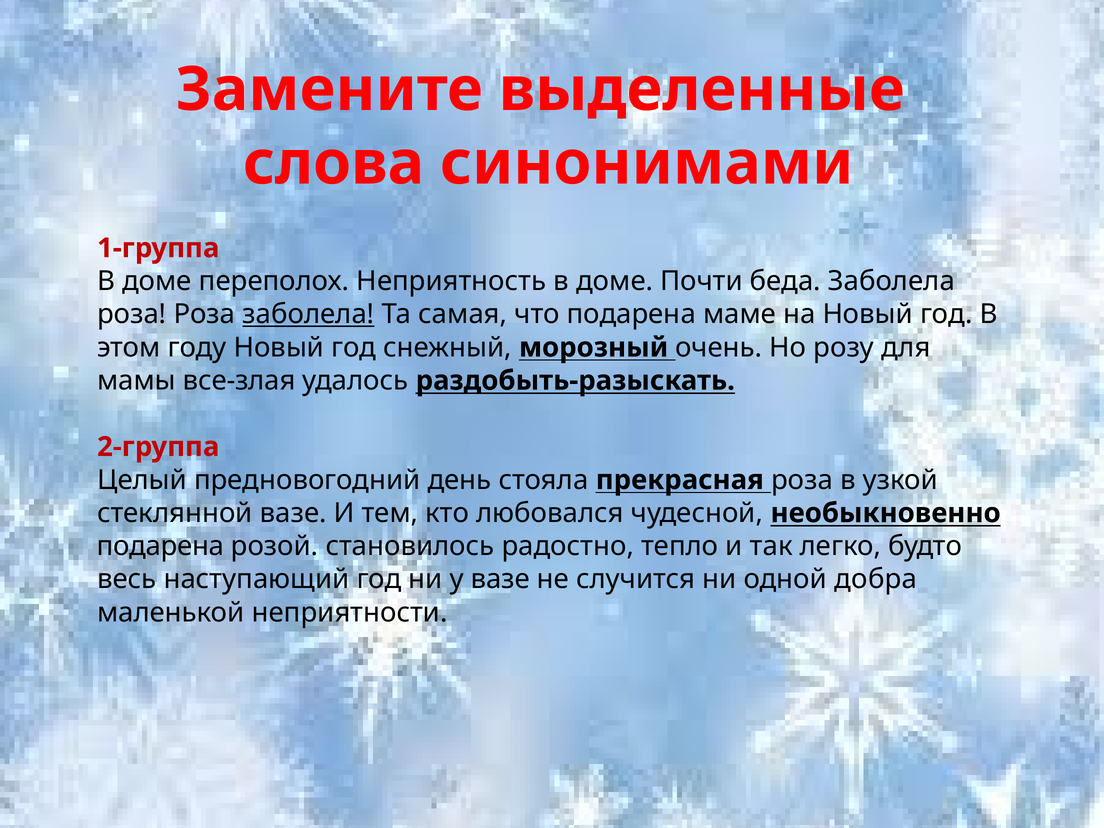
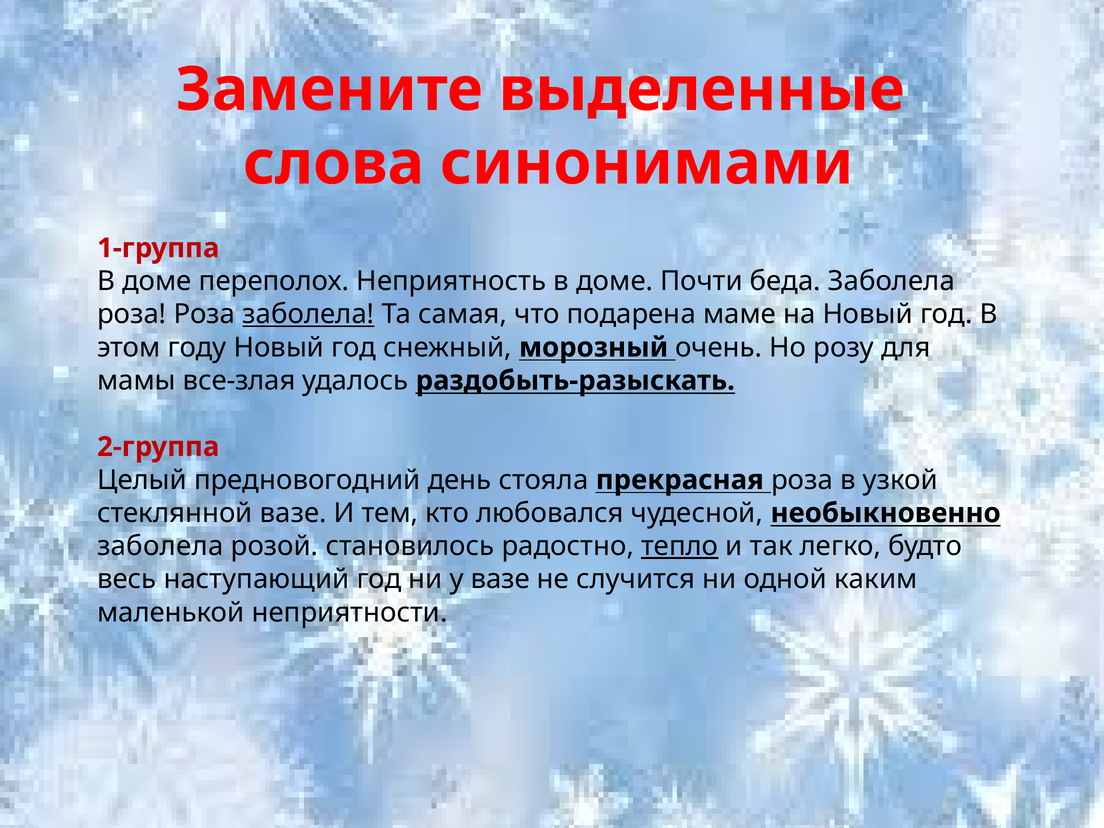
подарена at (161, 546): подарена -> заболела
тепло underline: none -> present
добра: добра -> каким
